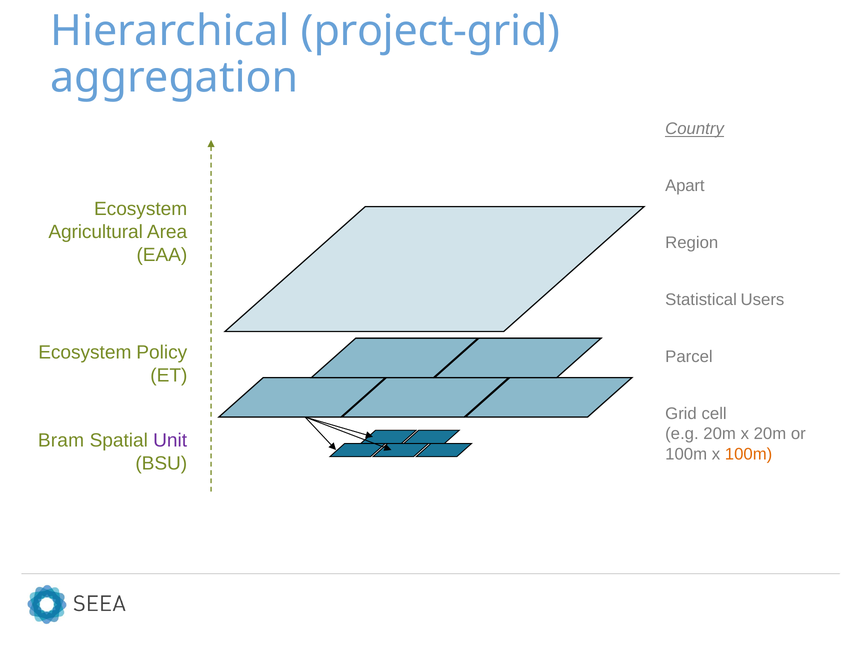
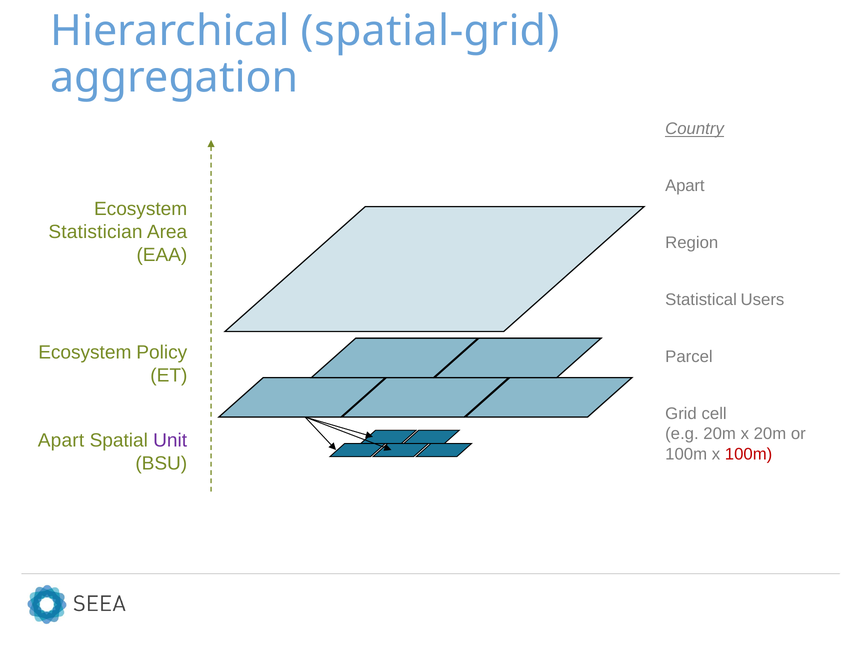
project-grid: project-grid -> spatial-grid
Agricultural: Agricultural -> Statistician
Bram at (61, 440): Bram -> Apart
100m at (749, 454) colour: orange -> red
